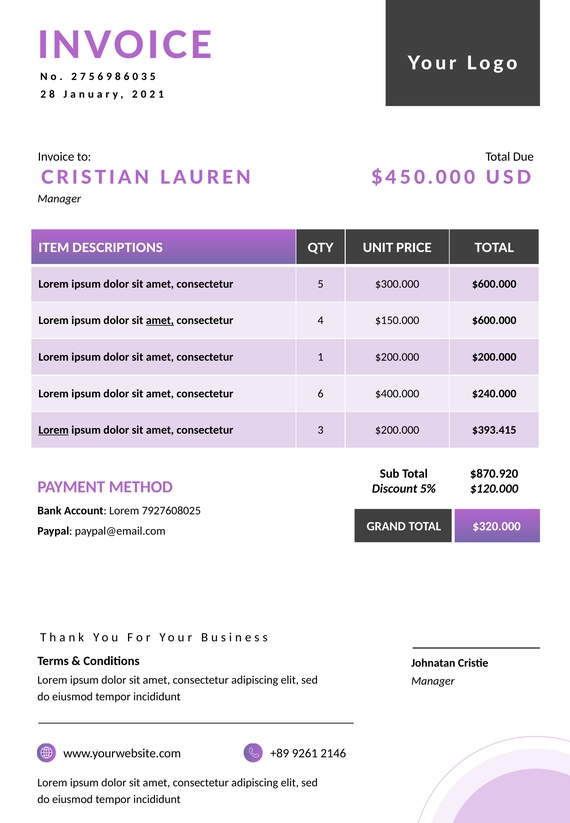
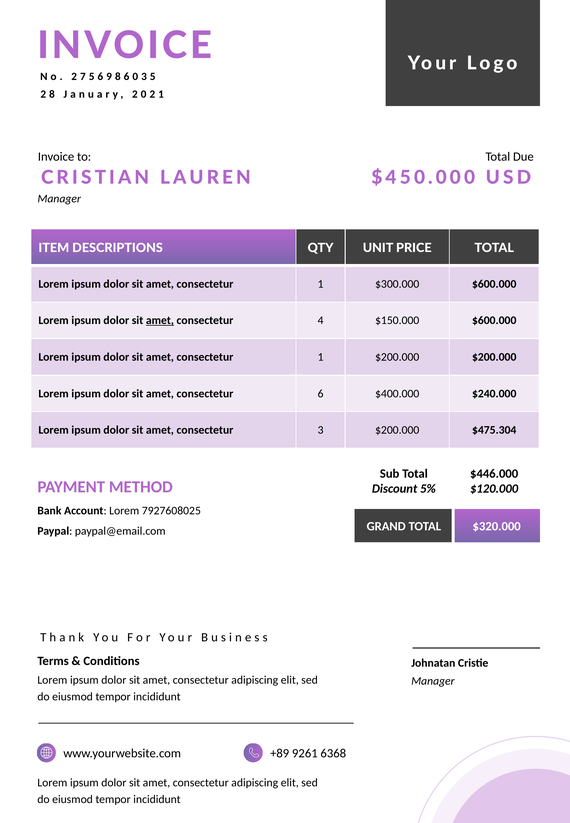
5 at (321, 284): 5 -> 1
Lorem at (54, 430) underline: present -> none
$393.415: $393.415 -> $475.304
$870.920: $870.920 -> $446.000
2146: 2146 -> 6368
